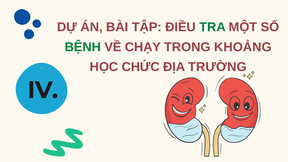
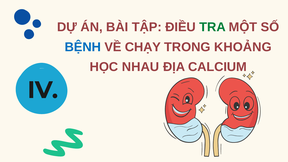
BỆNH colour: green -> blue
CHỨC: CHỨC -> NHAU
TRƯỜNG: TRƯỜNG -> CALCIUM
